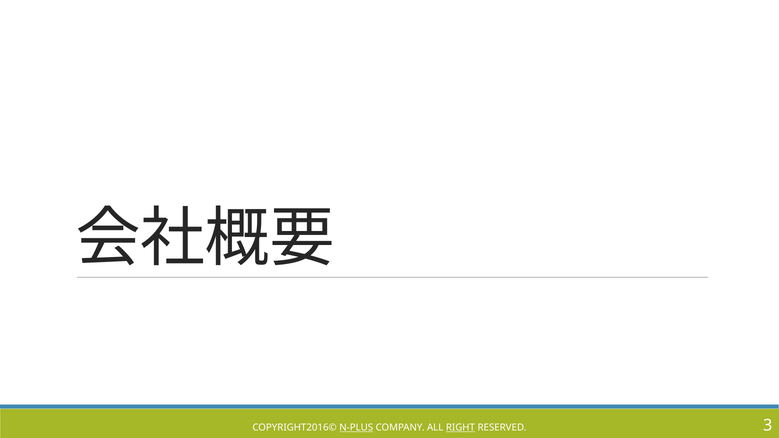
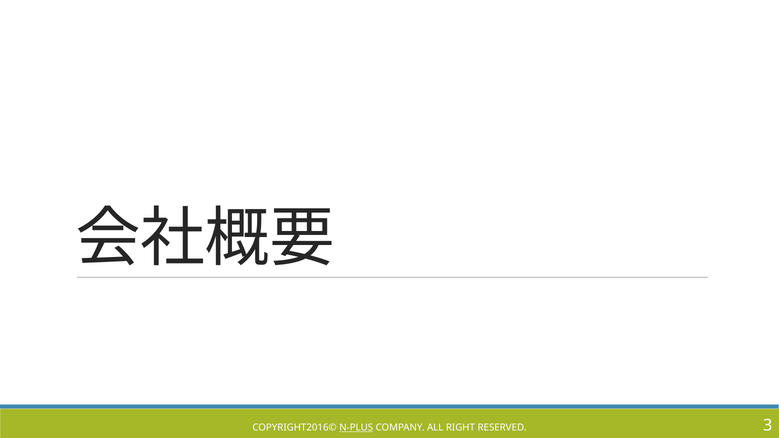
RIGHT underline: present -> none
